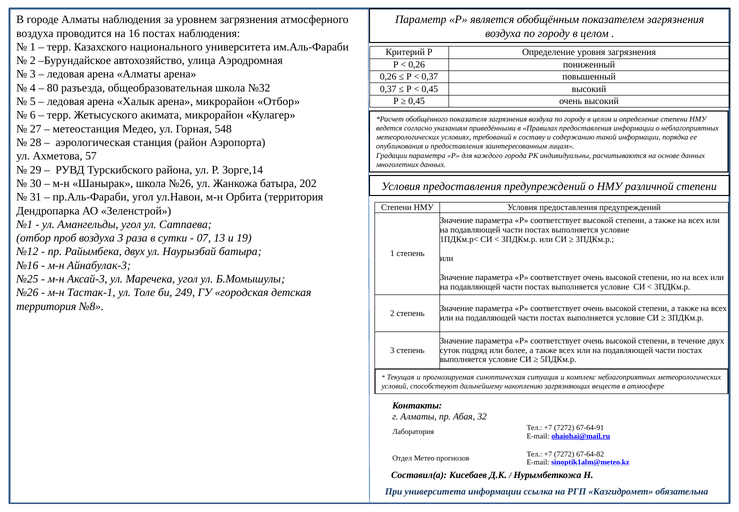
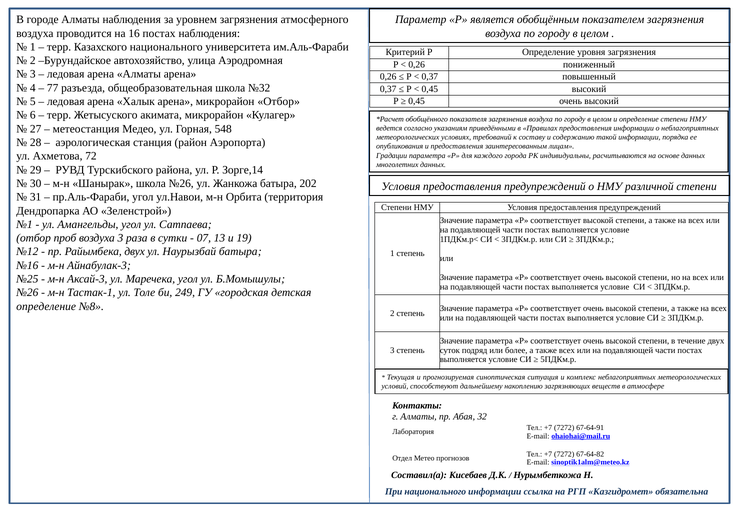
80: 80 -> 77
57: 57 -> 72
территория at (46, 306): территория -> определение
При университета: университета -> национального
